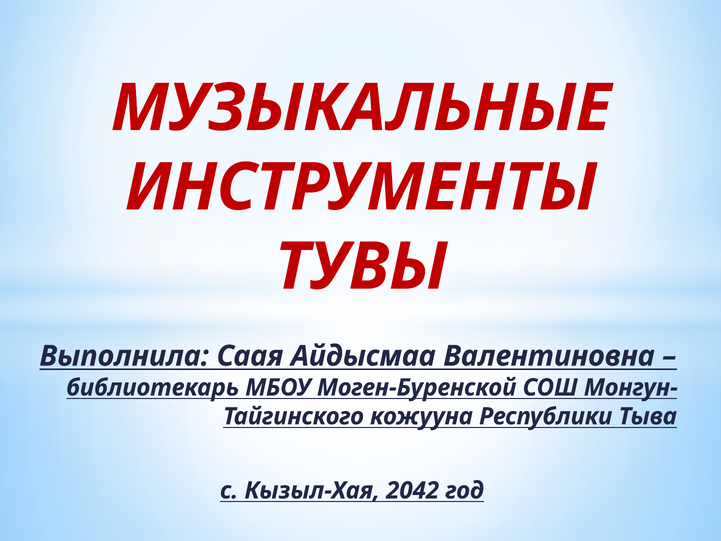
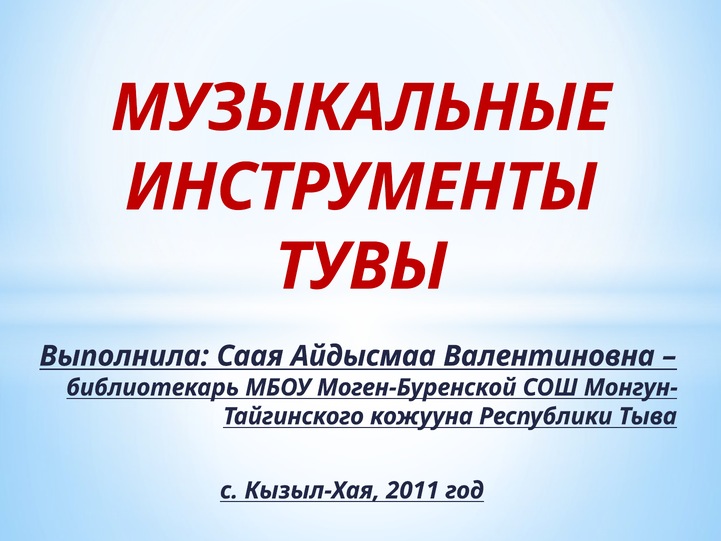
2042: 2042 -> 2011
